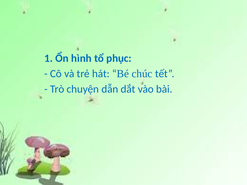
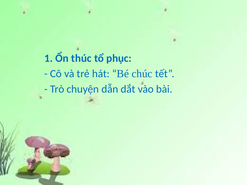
hình: hình -> thúc
